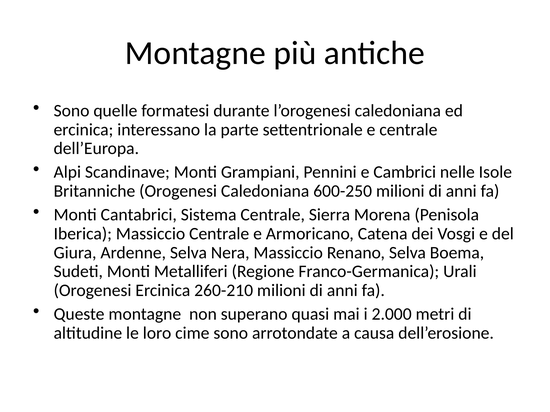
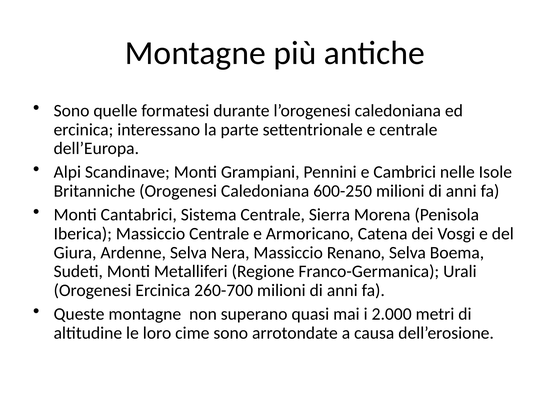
260-210: 260-210 -> 260-700
